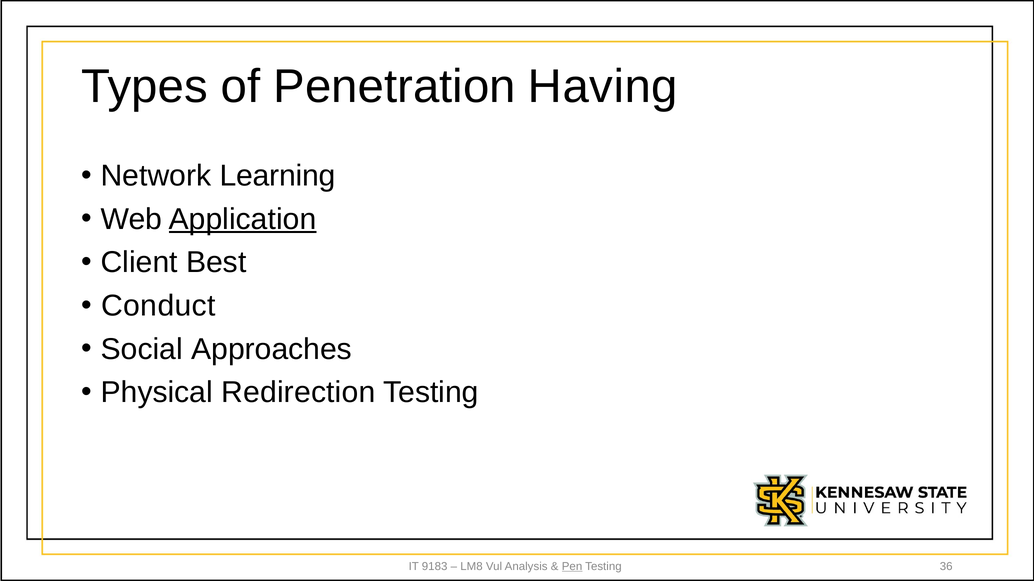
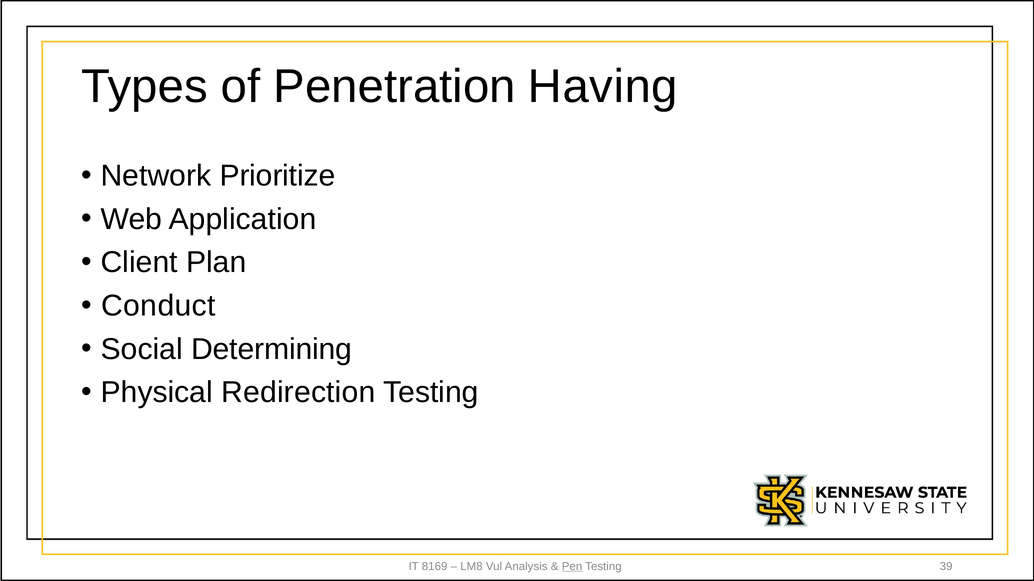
Learning: Learning -> Prioritize
Application underline: present -> none
Best: Best -> Plan
Approaches: Approaches -> Determining
9183: 9183 -> 8169
36: 36 -> 39
